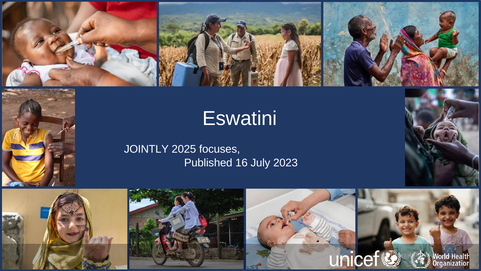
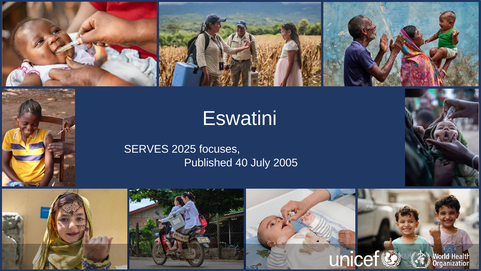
JOINTLY: JOINTLY -> SERVES
16: 16 -> 40
2023: 2023 -> 2005
